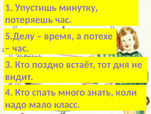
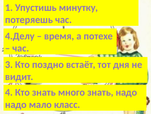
5.Делу: 5.Делу -> 4.Делу
Кто спать: спать -> знать
знать коли: коли -> надо
